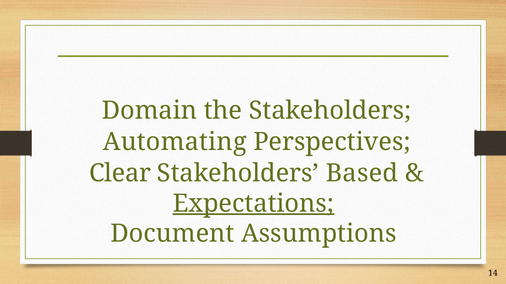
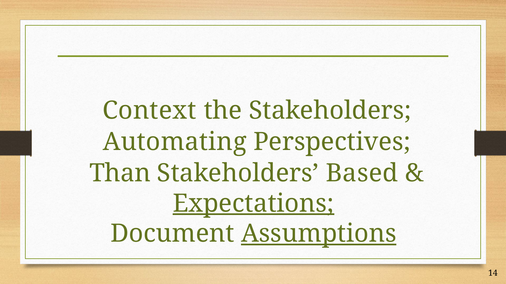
Domain: Domain -> Context
Clear: Clear -> Than
Assumptions underline: none -> present
